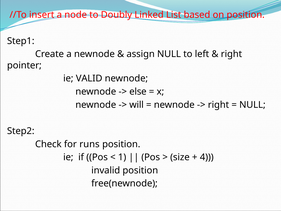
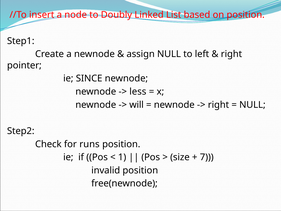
VALID: VALID -> SINCE
else: else -> less
4: 4 -> 7
